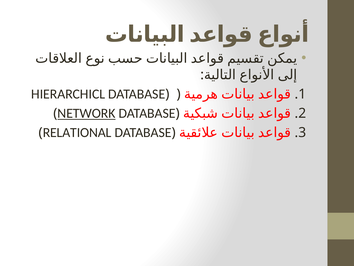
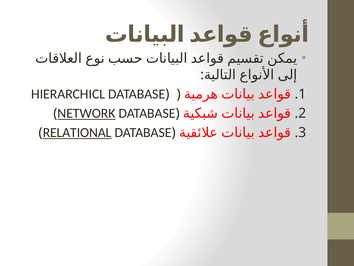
RELATIONAL underline: none -> present
